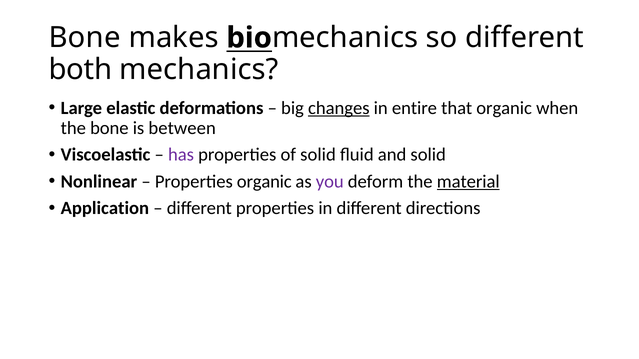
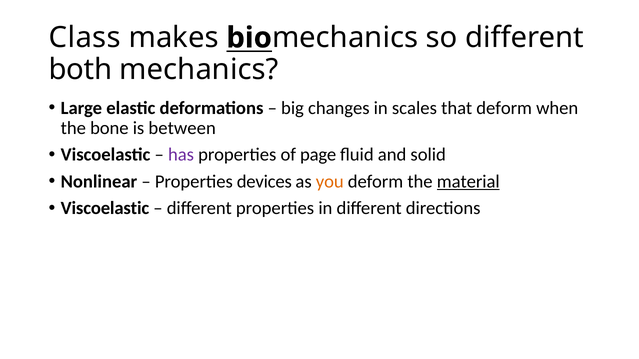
Bone at (85, 38): Bone -> Class
changes underline: present -> none
entire: entire -> scales
that organic: organic -> deform
of solid: solid -> page
Properties organic: organic -> devices
you colour: purple -> orange
Application at (105, 209): Application -> Viscoelastic
